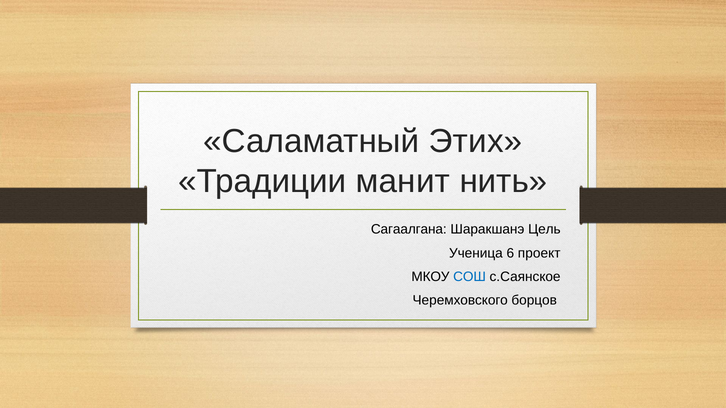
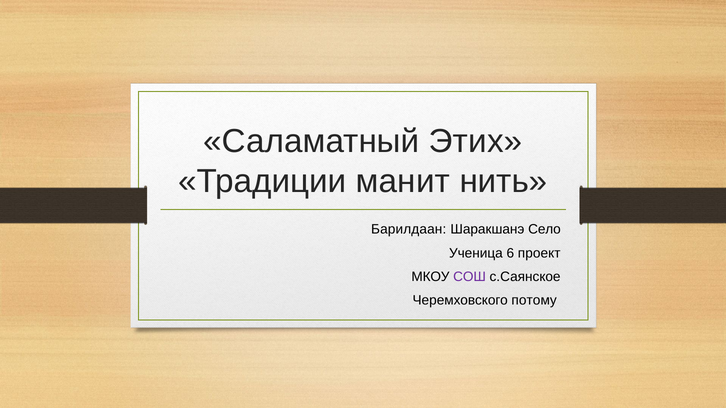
Сагаалгана: Сагаалгана -> Барилдаан
Цель: Цель -> Село
СОШ colour: blue -> purple
борцов: борцов -> потому
